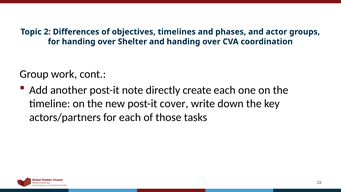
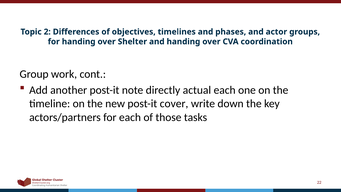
create: create -> actual
